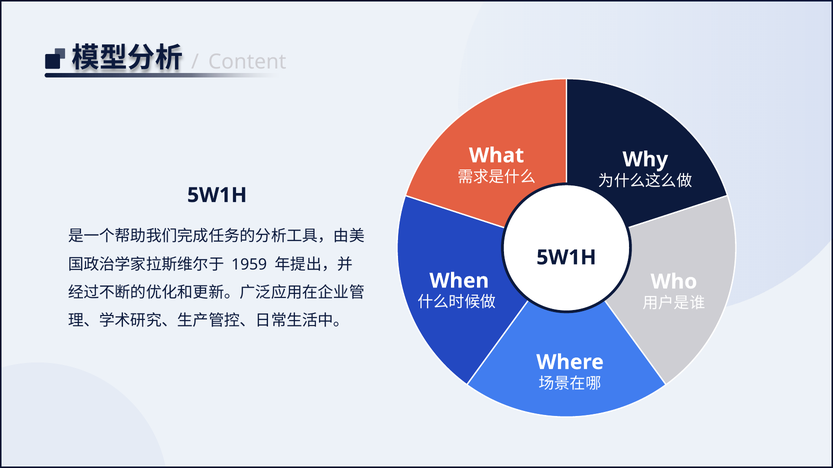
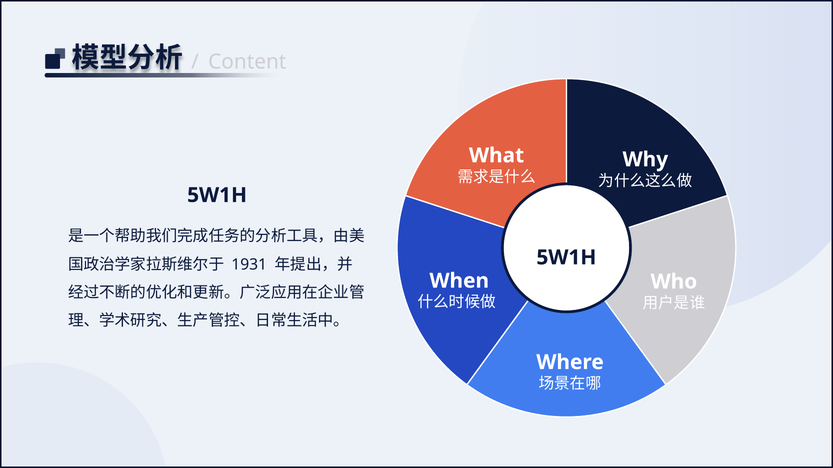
1959: 1959 -> 1931
